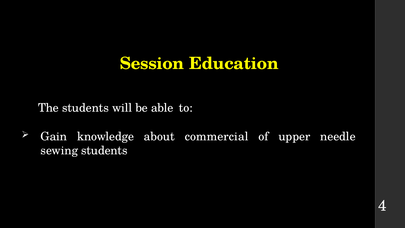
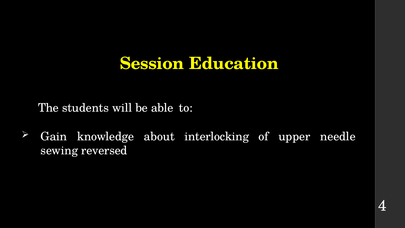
commercial: commercial -> interlocking
sewing students: students -> reversed
